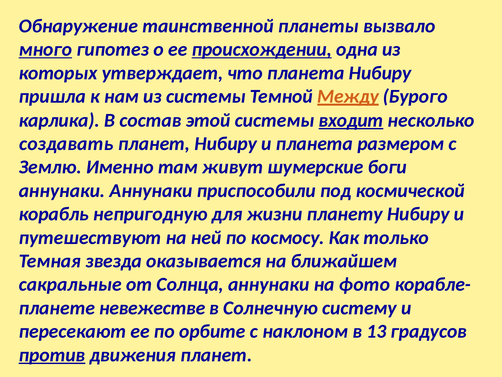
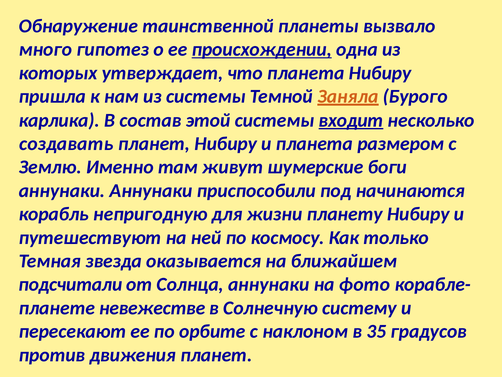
много underline: present -> none
Между: Между -> Заняла
космической: космической -> начинаются
сакральные: сакральные -> подсчитали
13: 13 -> 35
против underline: present -> none
